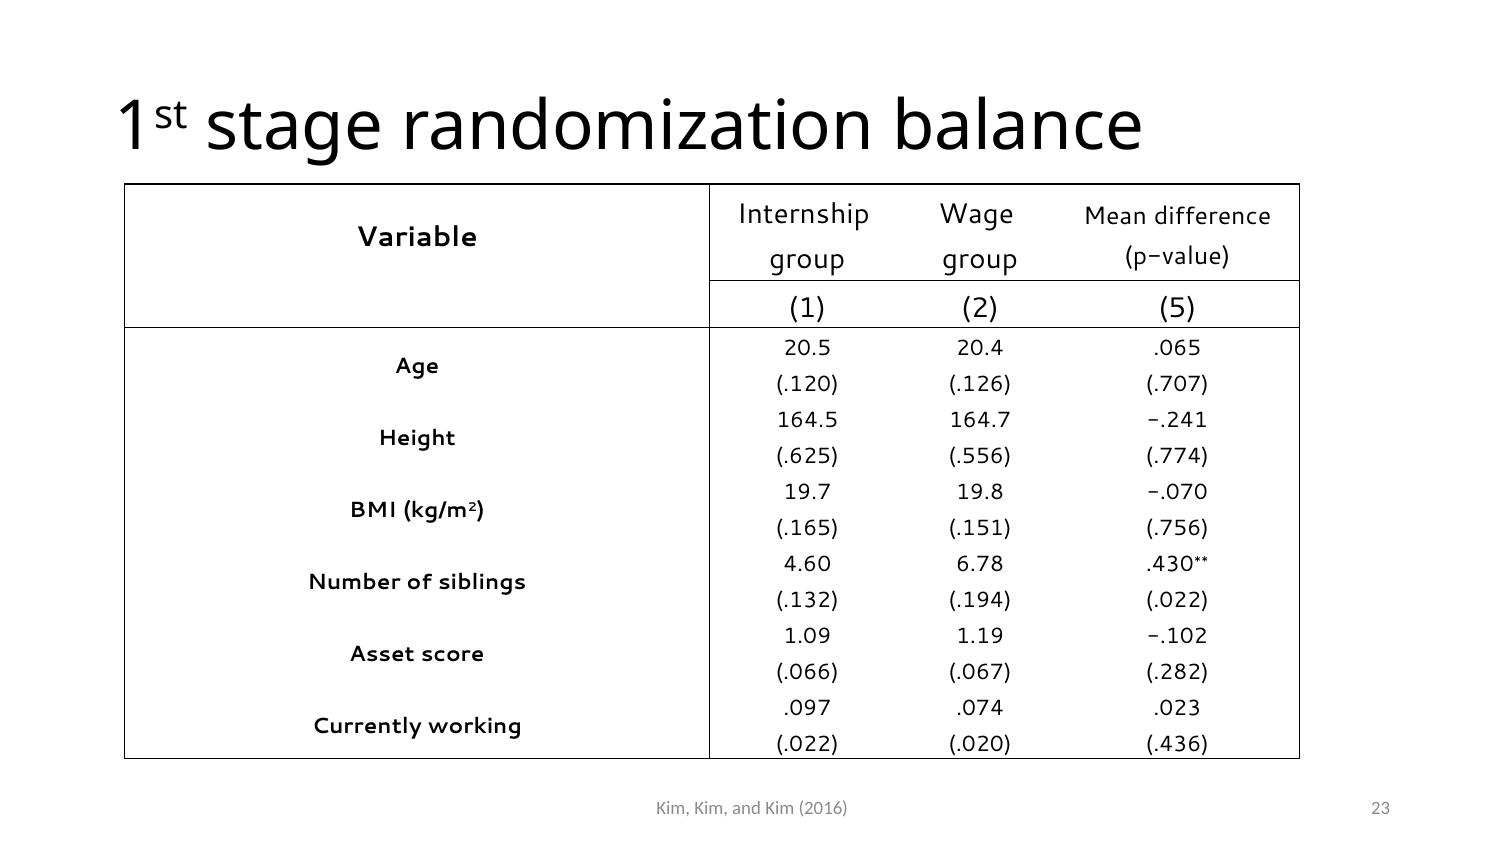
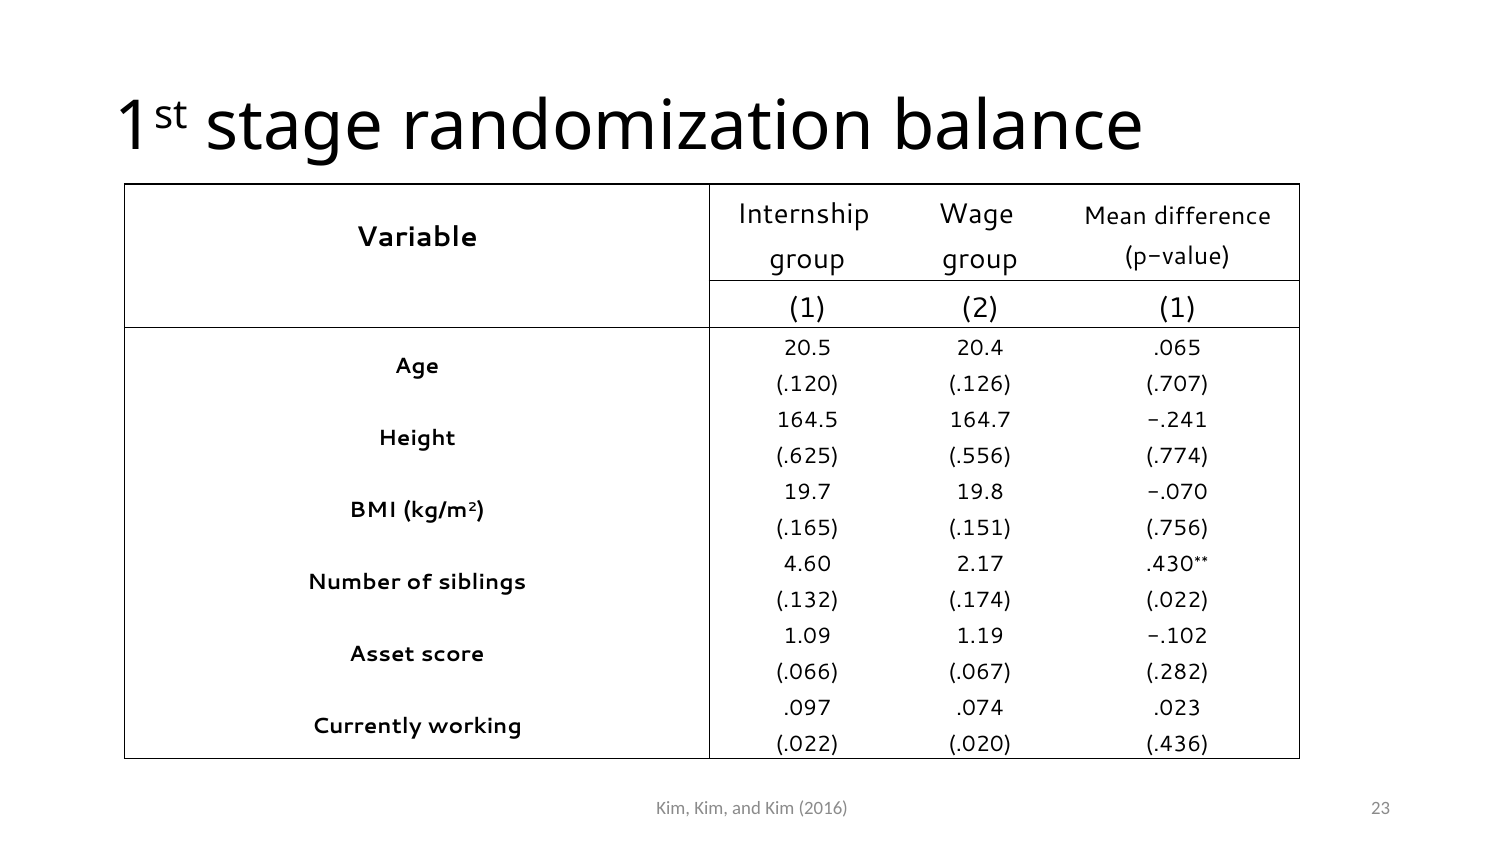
2 5: 5 -> 1
6.78: 6.78 -> 2.17
.194: .194 -> .174
